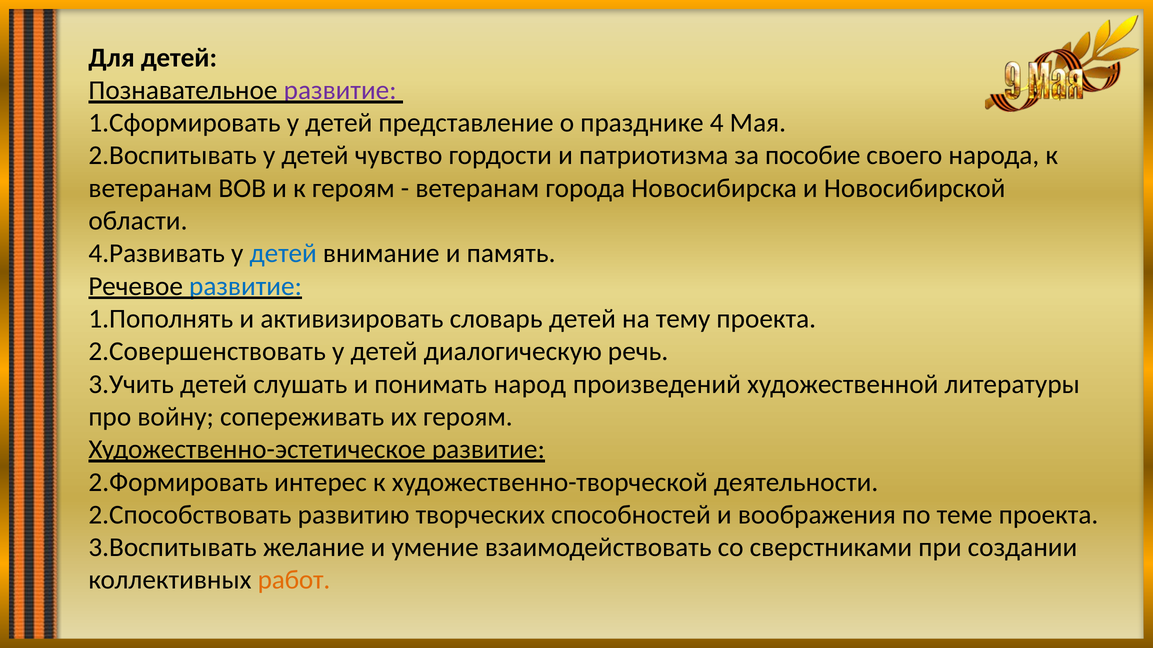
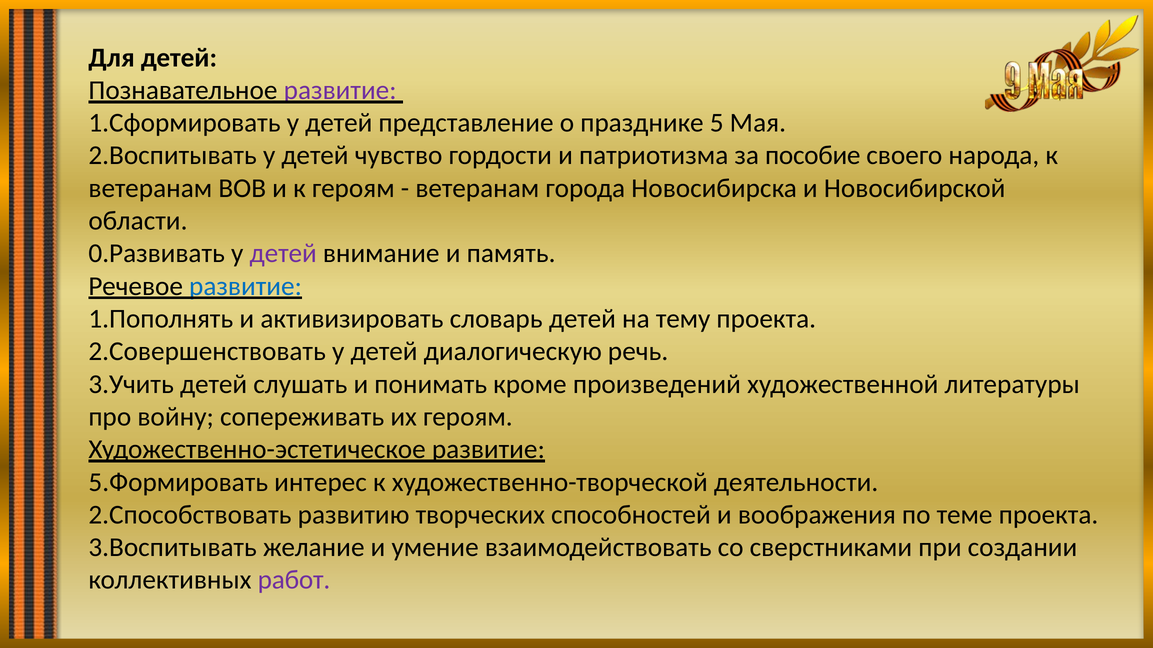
4: 4 -> 5
4.Развивать: 4.Развивать -> 0.Развивать
детей at (283, 254) colour: blue -> purple
народ: народ -> кроме
2.Формировать: 2.Формировать -> 5.Формировать
работ colour: orange -> purple
